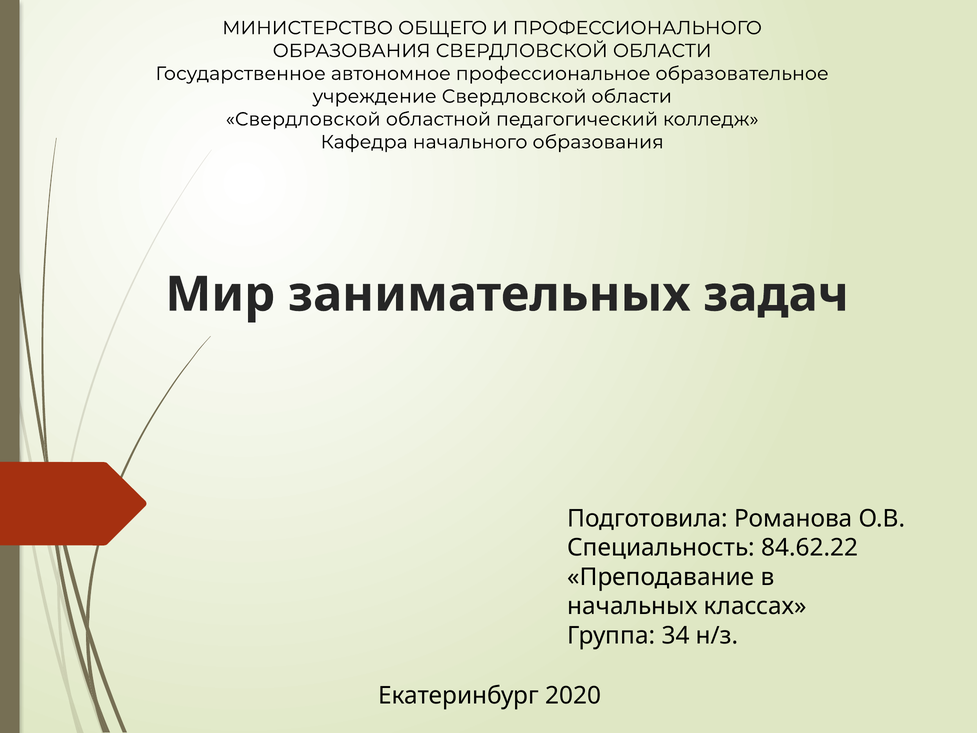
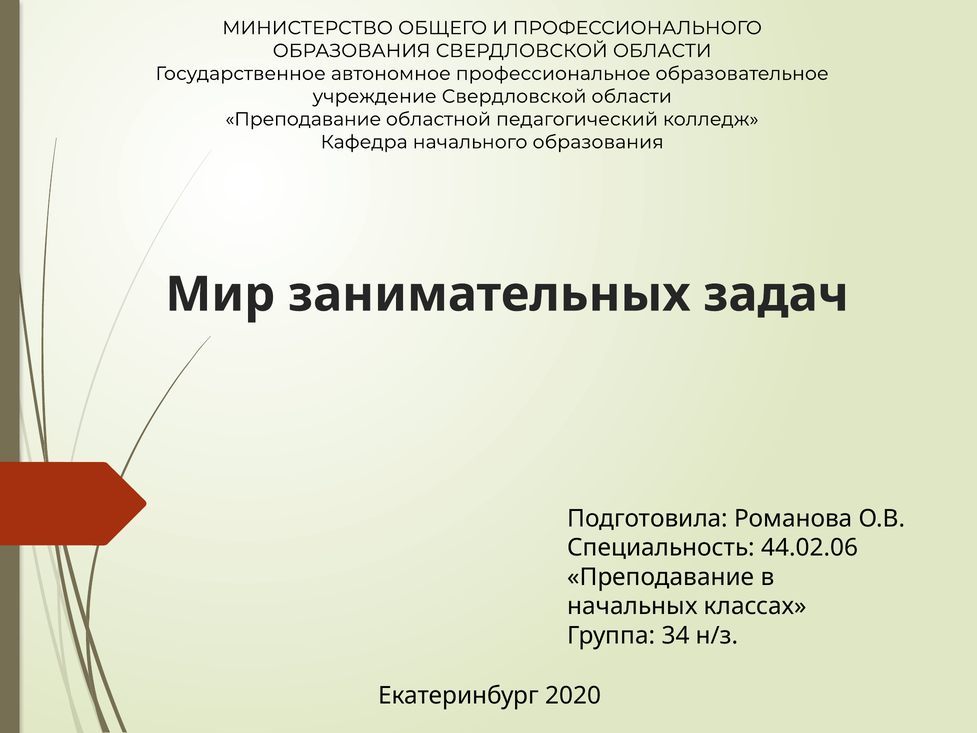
Свердловской at (303, 119): Свердловской -> Преподавание
84.62.22: 84.62.22 -> 44.02.06
